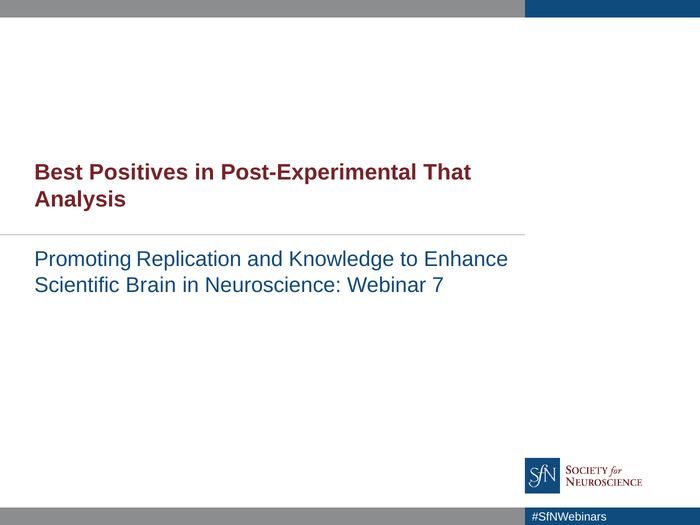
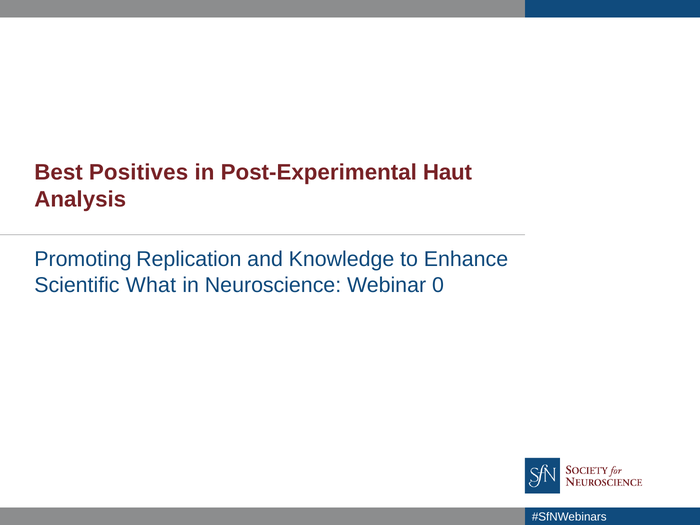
That: That -> Haut
Brain: Brain -> What
7: 7 -> 0
